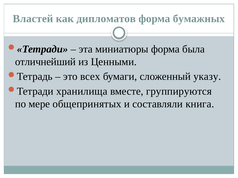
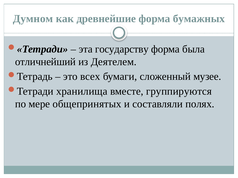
Властей: Властей -> Думном
дипломатов: дипломатов -> древнейшие
миниатюры: миниатюры -> государству
Ценными: Ценными -> Деятелем
указу: указу -> музее
книга: книга -> полях
